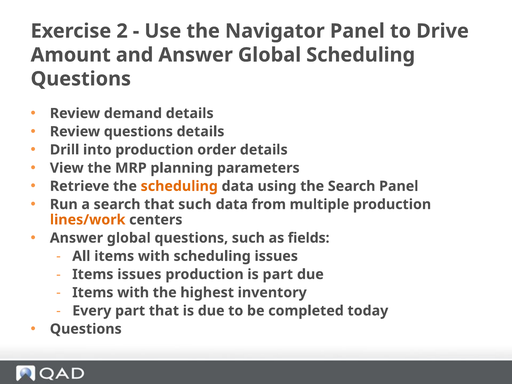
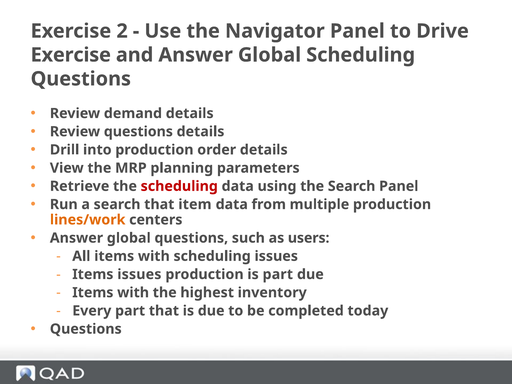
Amount at (71, 55): Amount -> Exercise
scheduling at (179, 186) colour: orange -> red
that such: such -> item
fields: fields -> users
